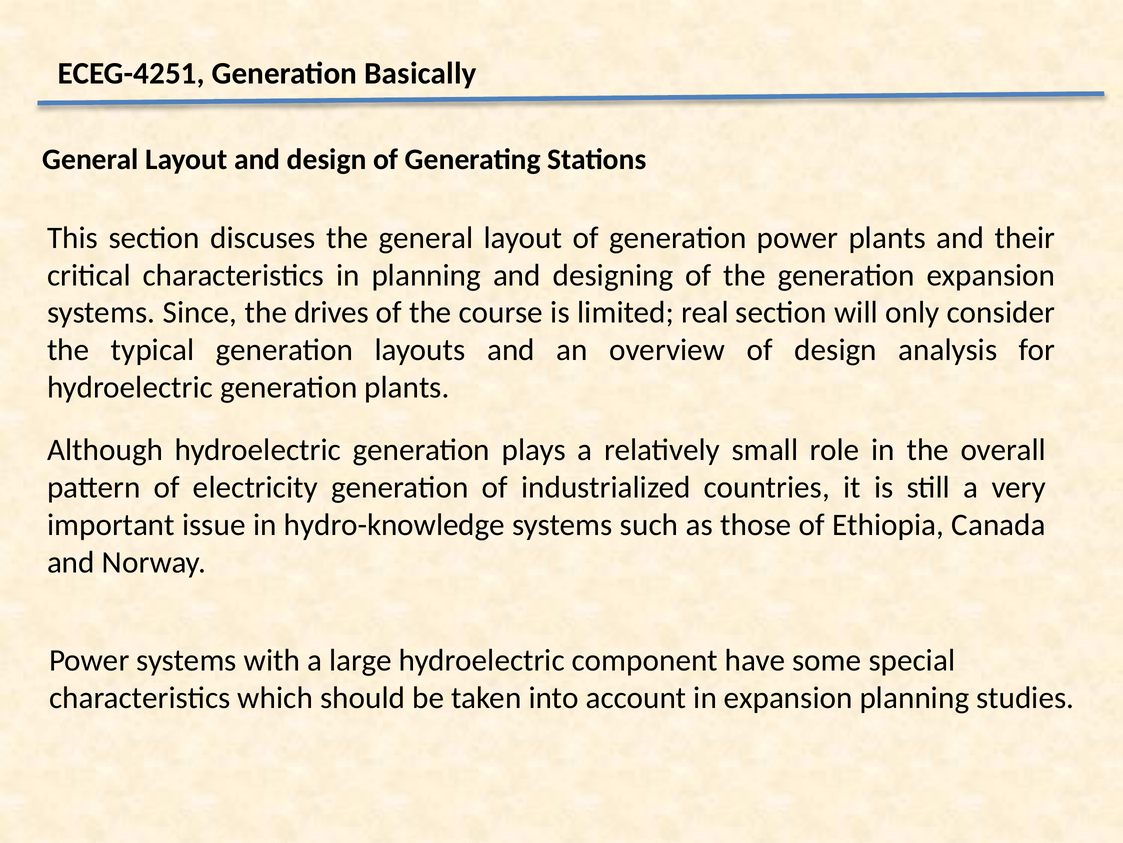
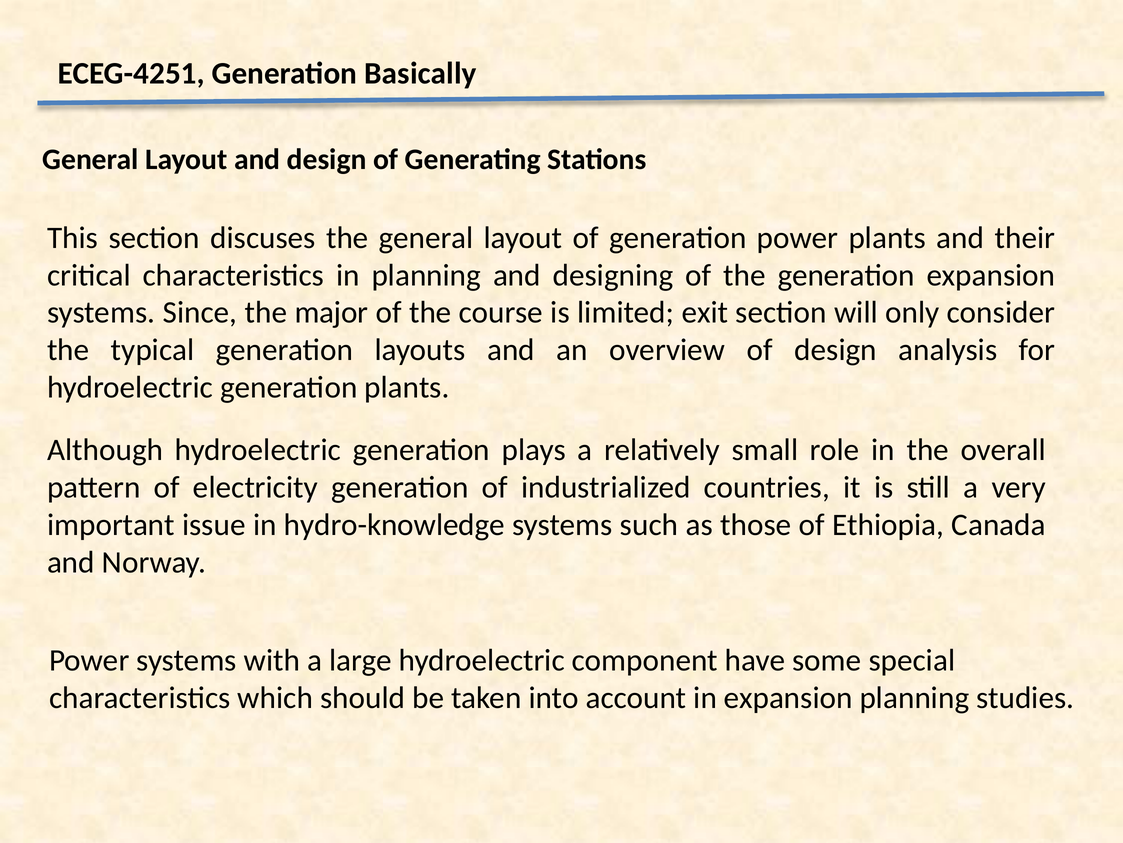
drives: drives -> major
real: real -> exit
